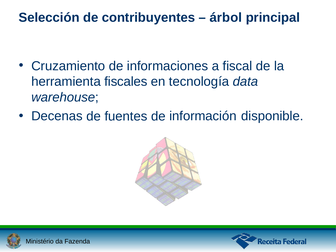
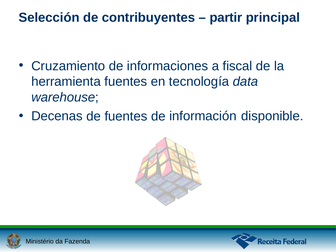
árbol: árbol -> partir
herramienta fiscales: fiscales -> fuentes
